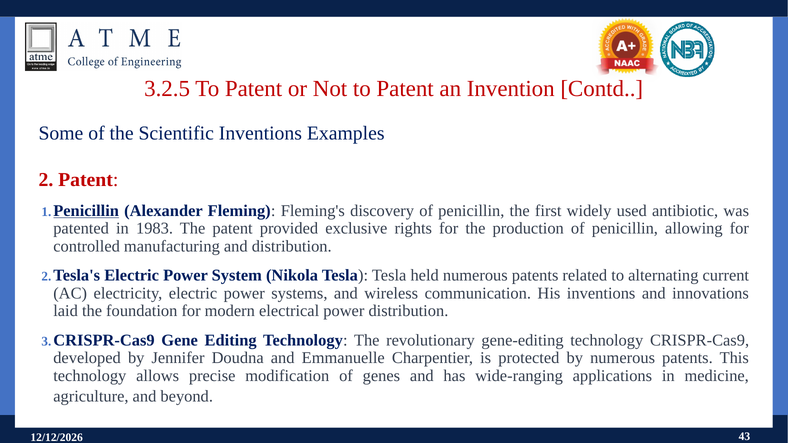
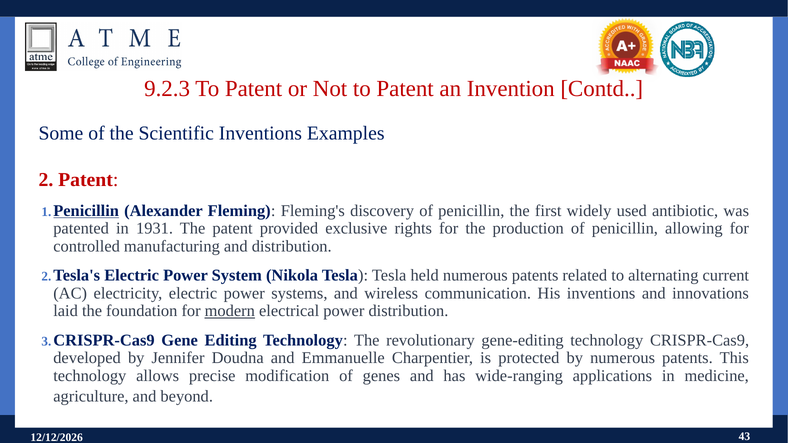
3.2.5: 3.2.5 -> 9.2.3
1983: 1983 -> 1931
modern underline: none -> present
